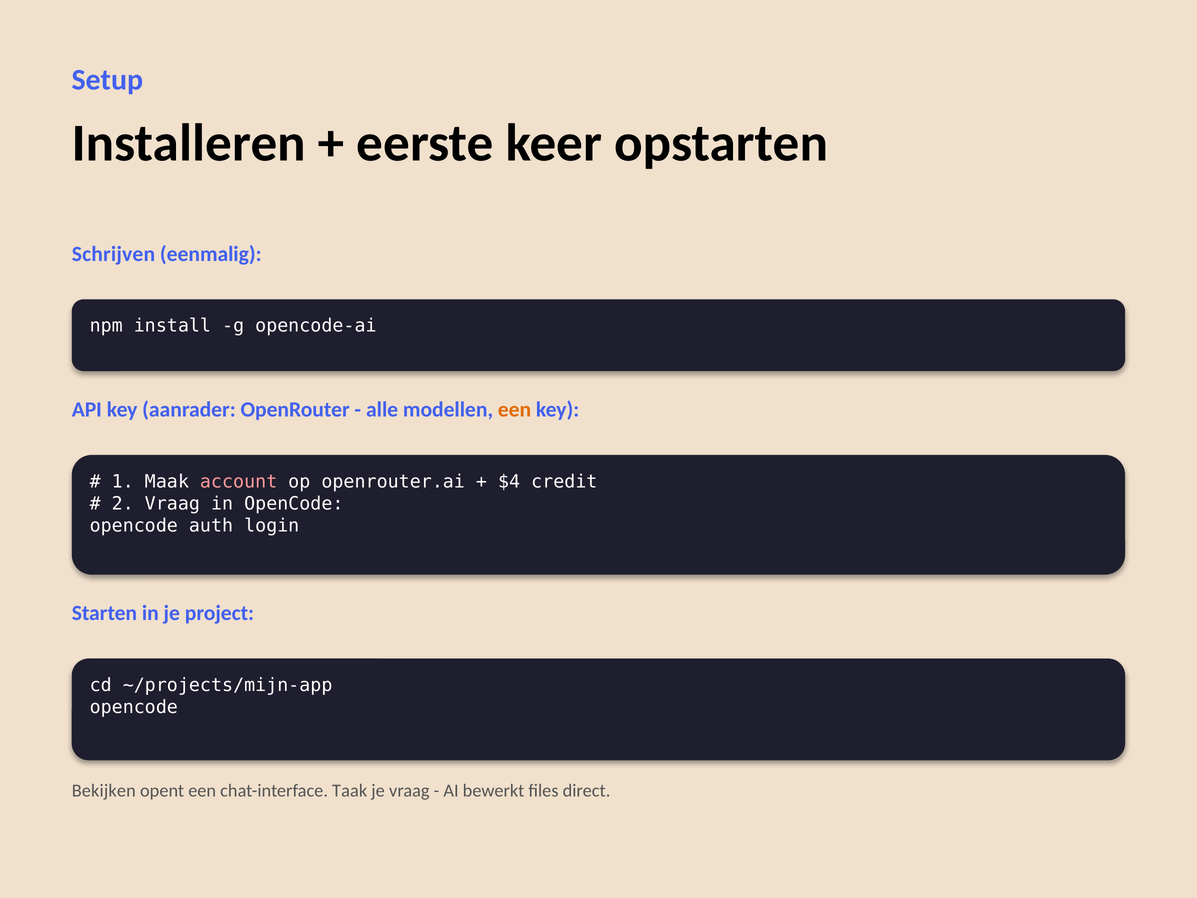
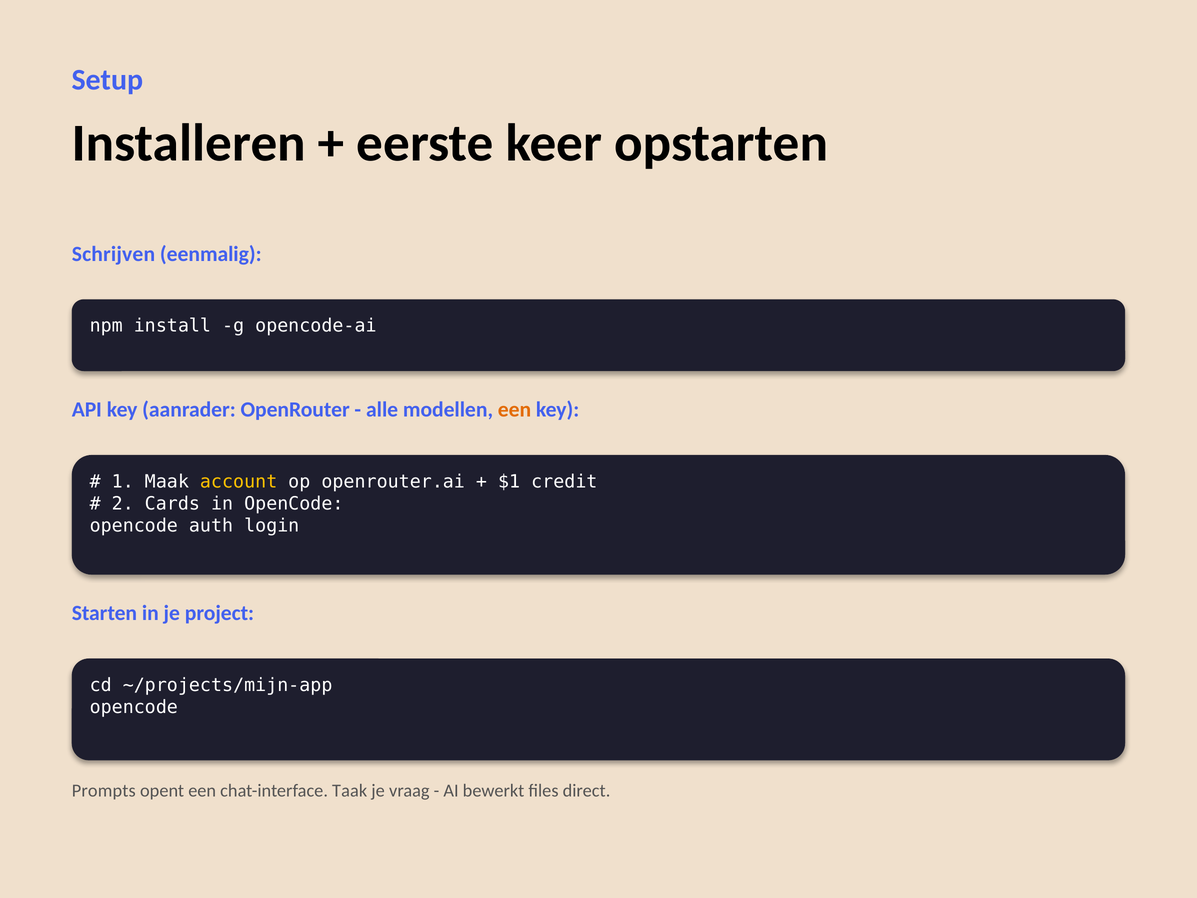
account colour: pink -> yellow
$4: $4 -> $1
2 Vraag: Vraag -> Cards
Bekijken: Bekijken -> Prompts
